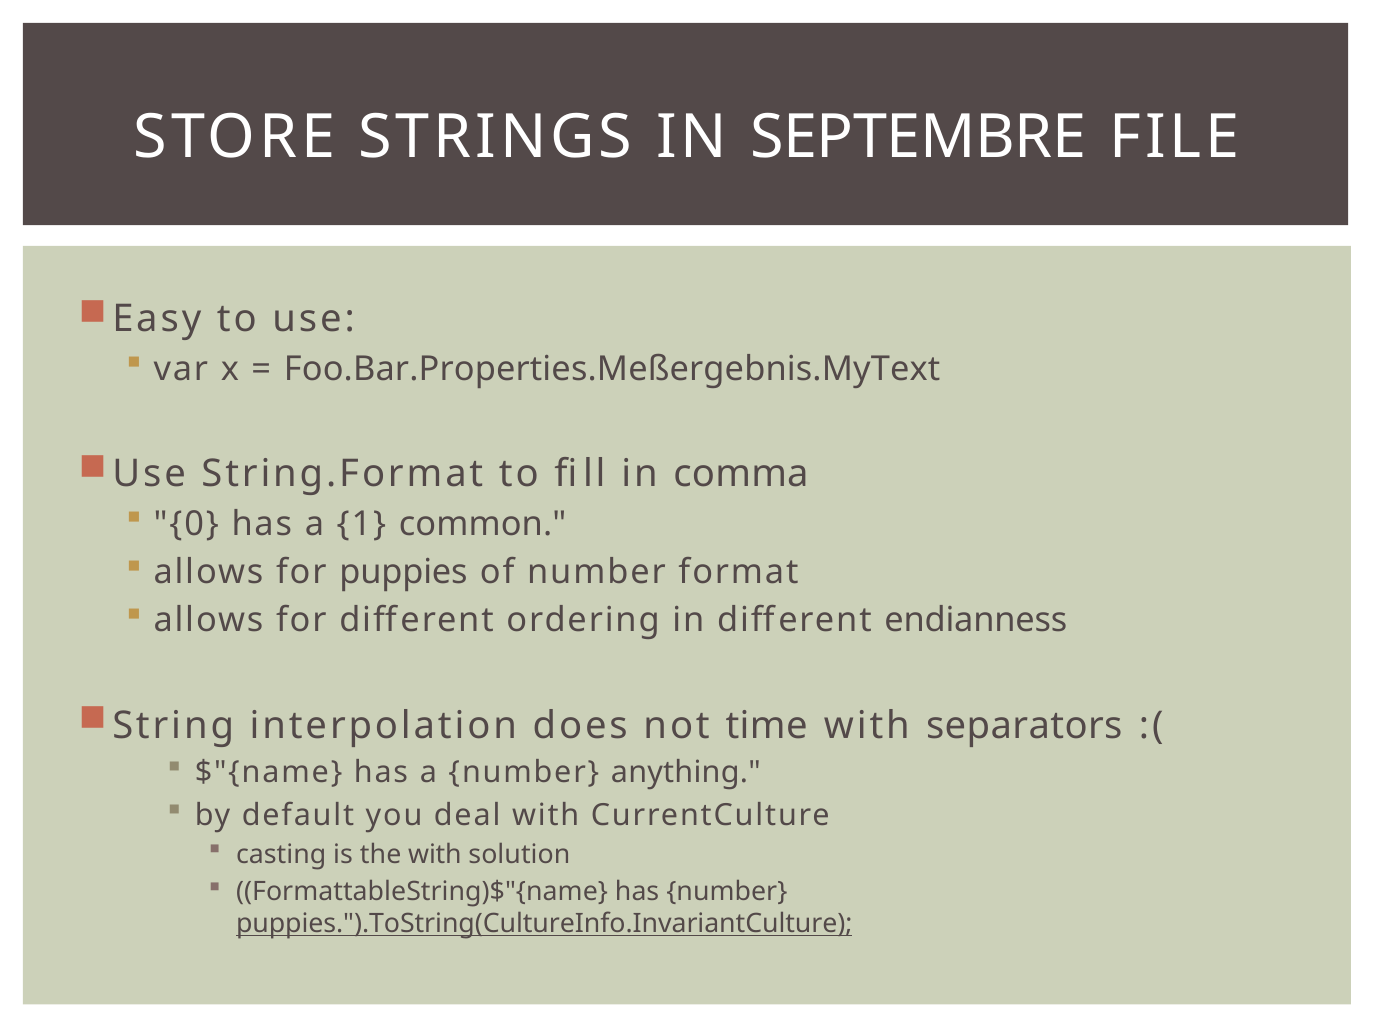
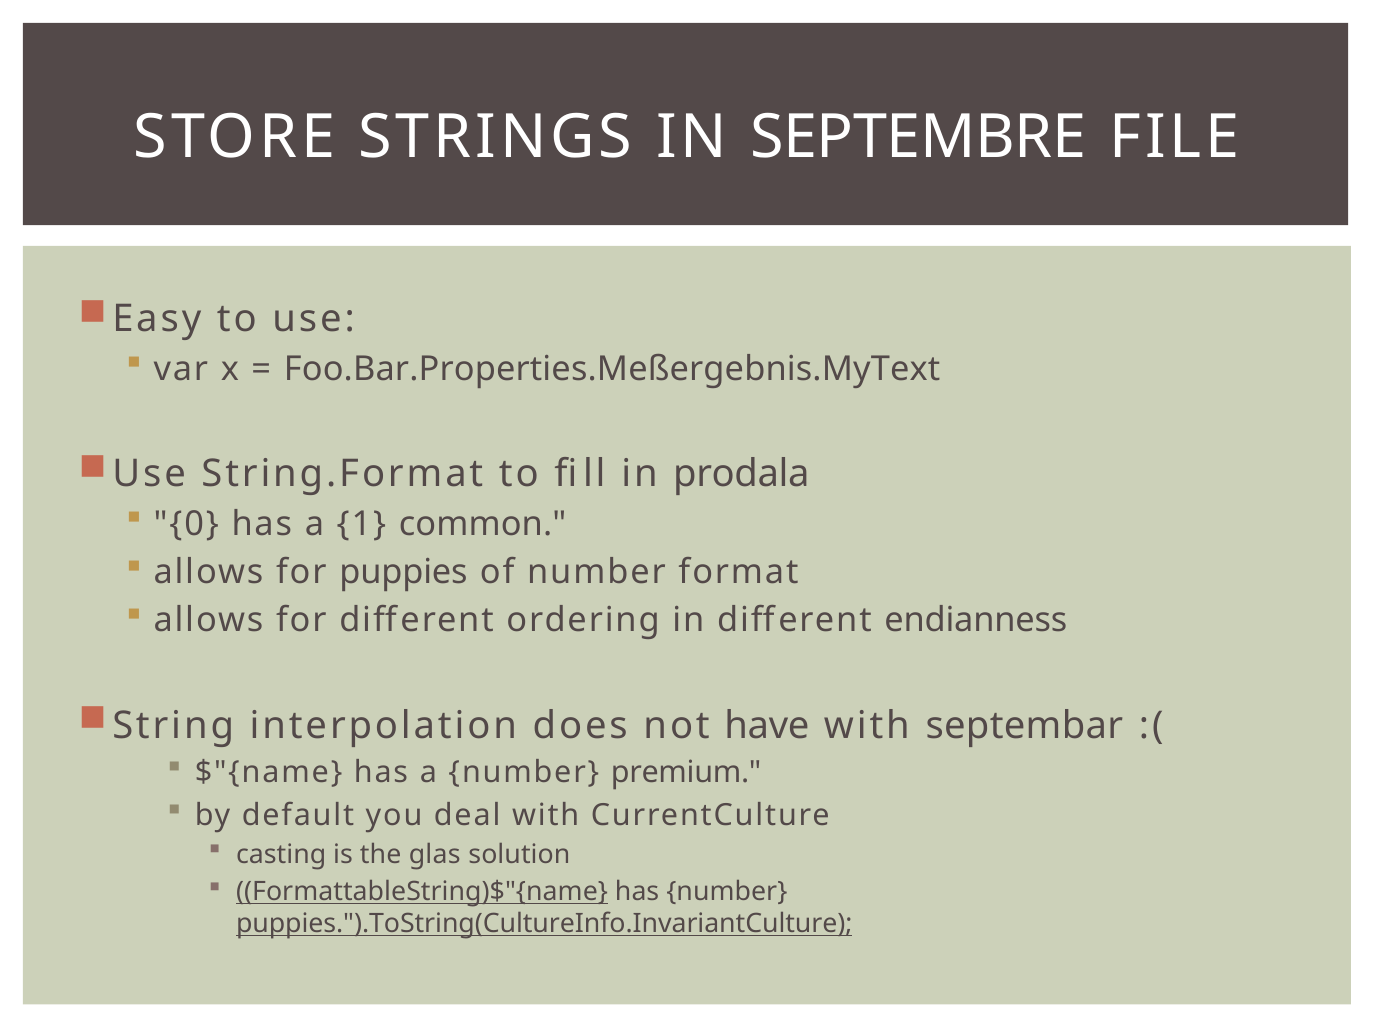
comma: comma -> prodala
time: time -> have
separators: separators -> septembar
anything: anything -> premium
the with: with -> glas
FormattableString)$"{name underline: none -> present
